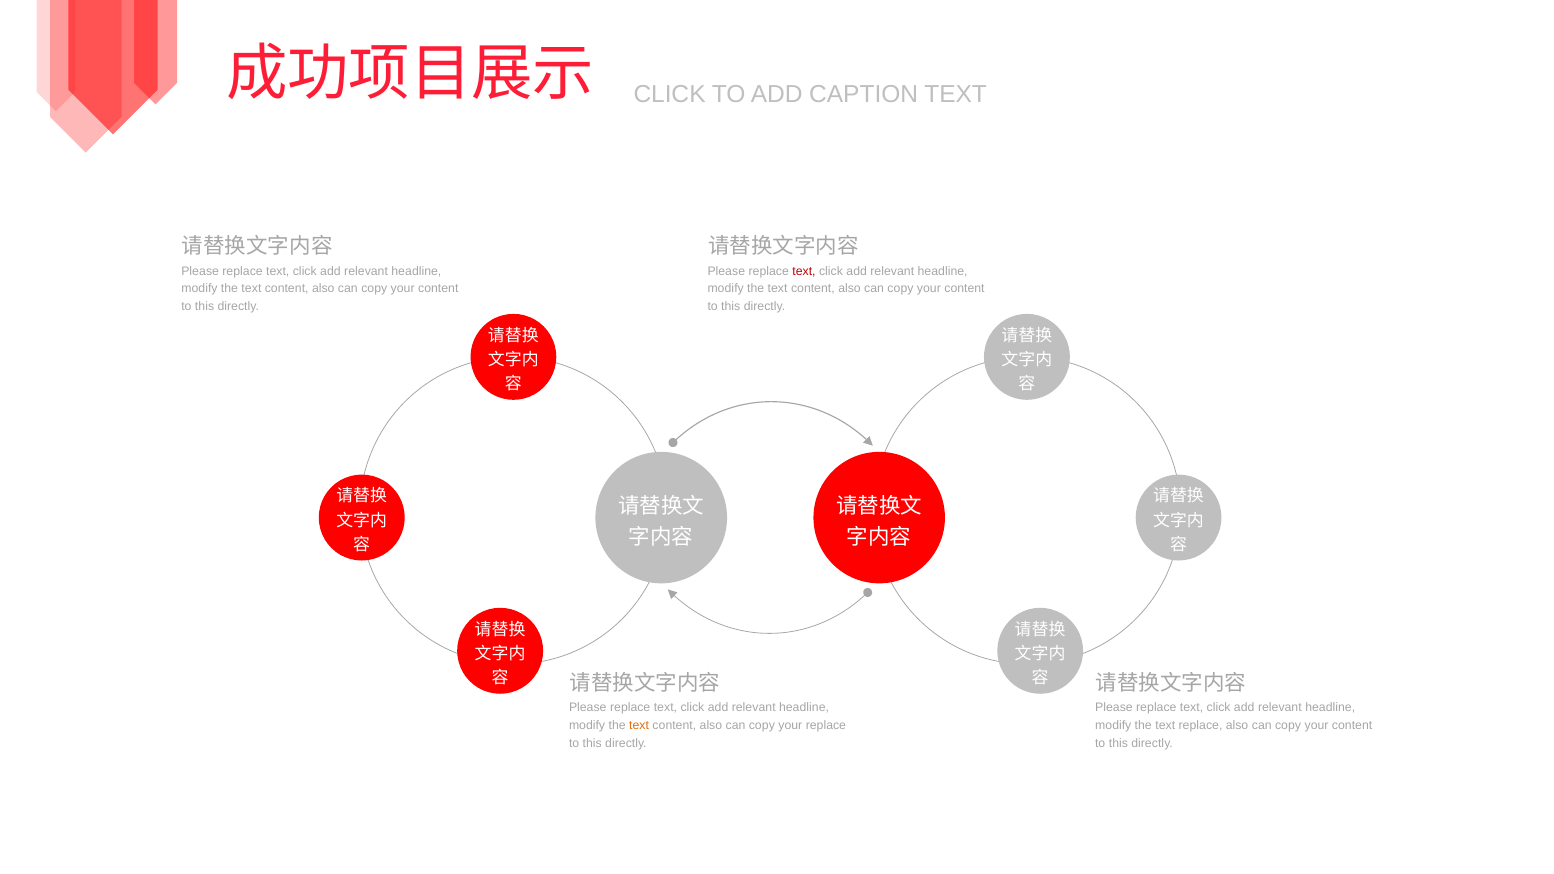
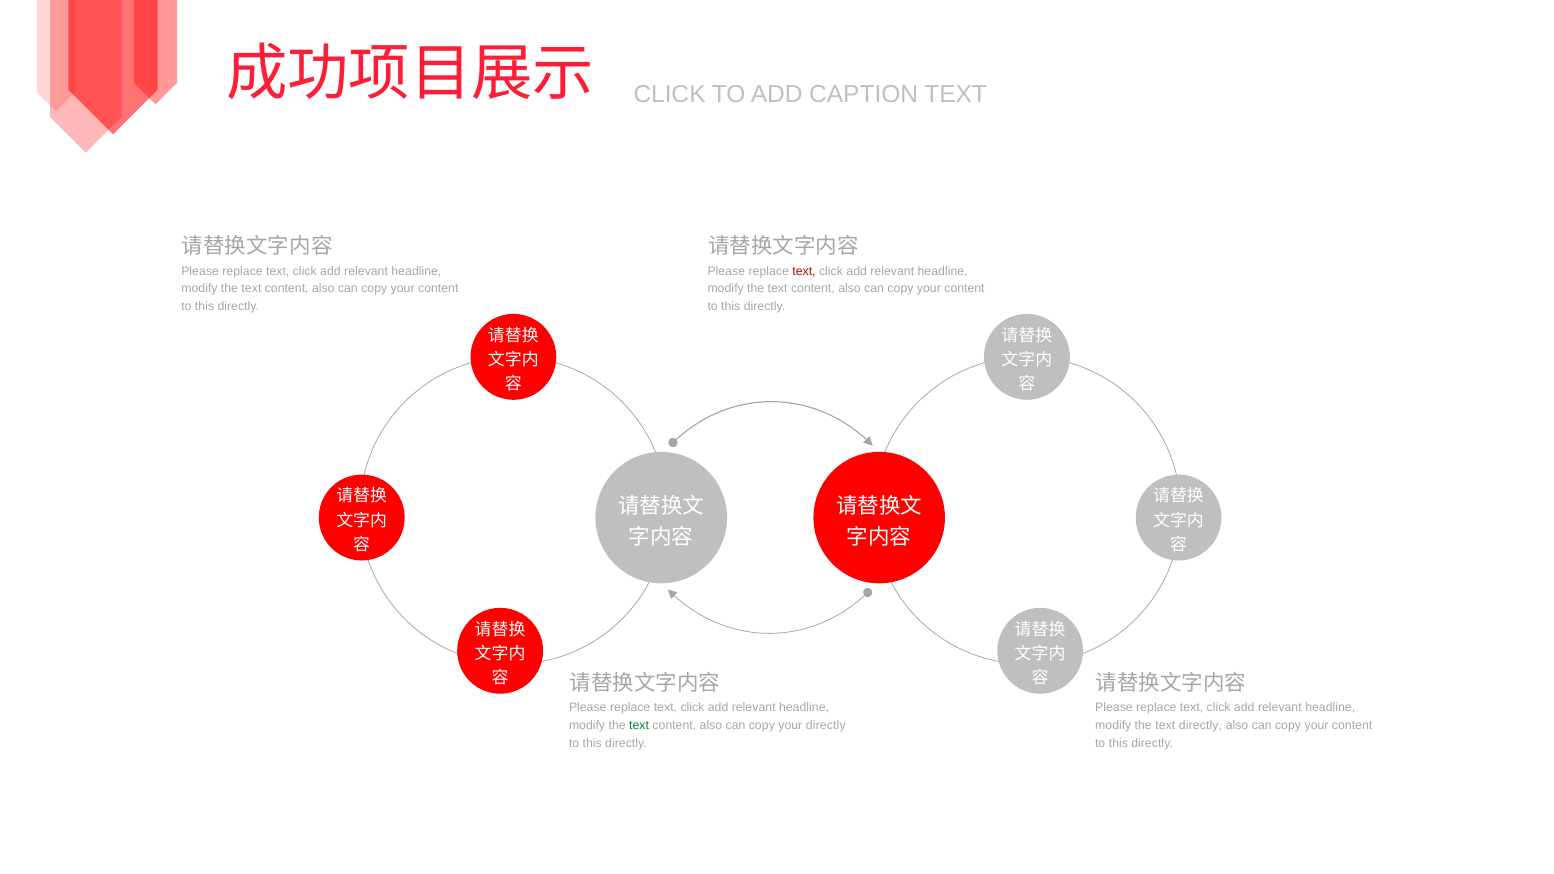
text at (639, 726) colour: orange -> green
your replace: replace -> directly
text replace: replace -> directly
